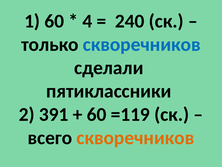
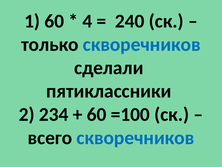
391: 391 -> 234
=119: =119 -> =100
скворечников at (135, 137) colour: orange -> blue
